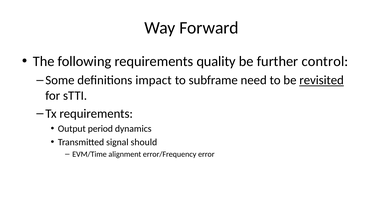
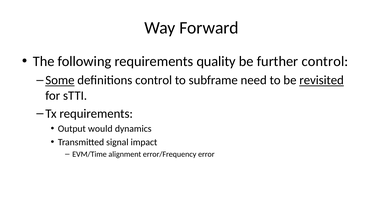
Some underline: none -> present
definitions impact: impact -> control
period: period -> would
should: should -> impact
